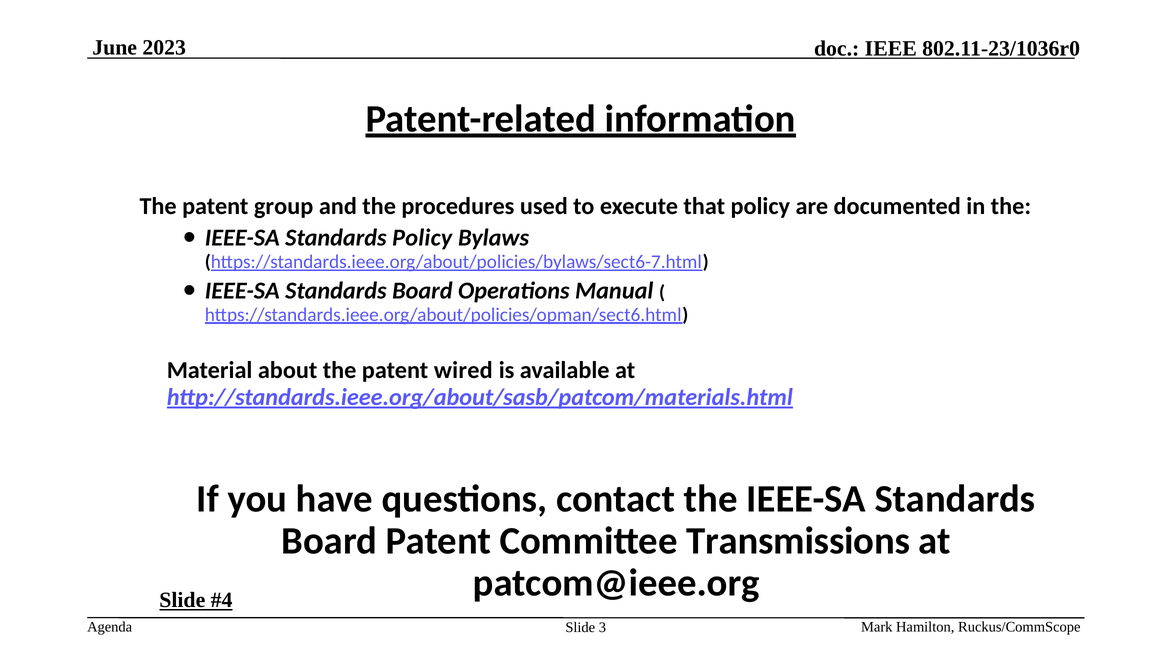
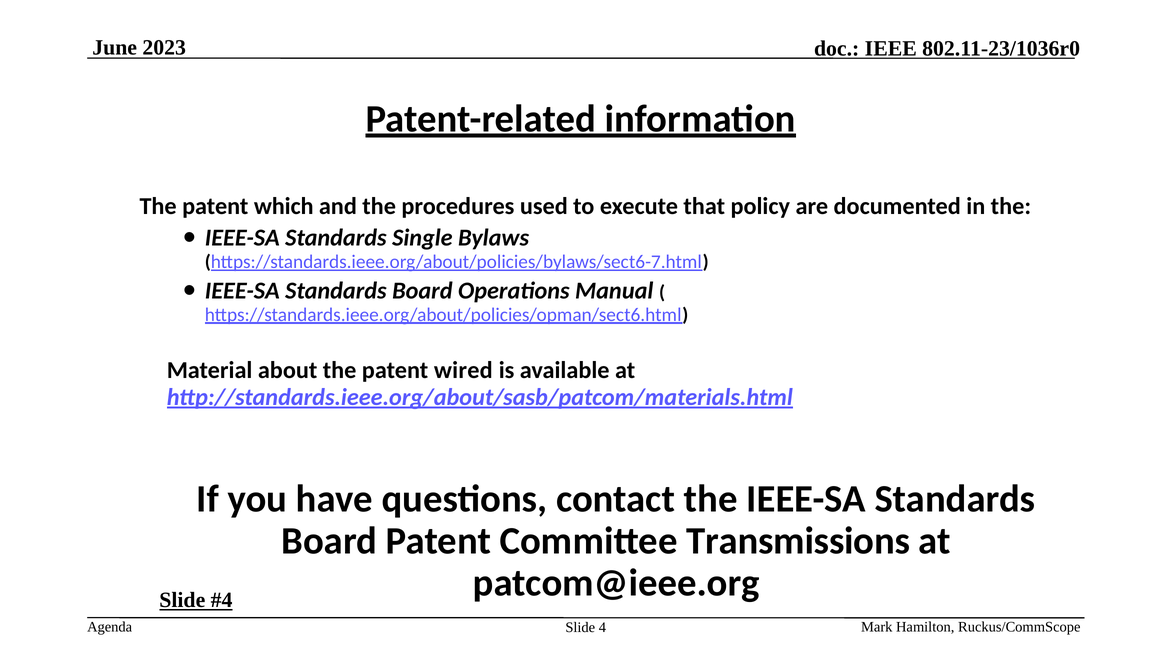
group: group -> which
Standards Policy: Policy -> Single
3: 3 -> 4
